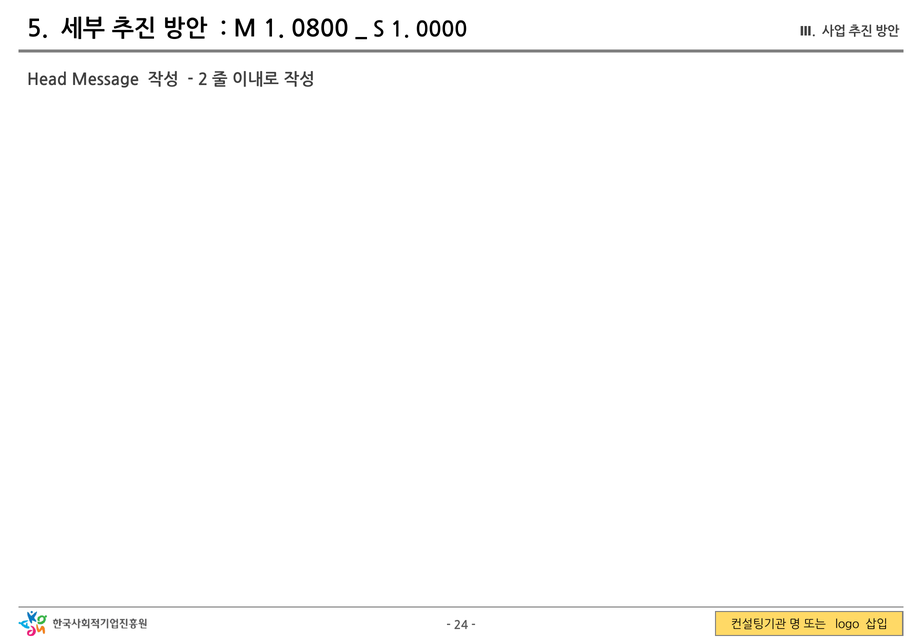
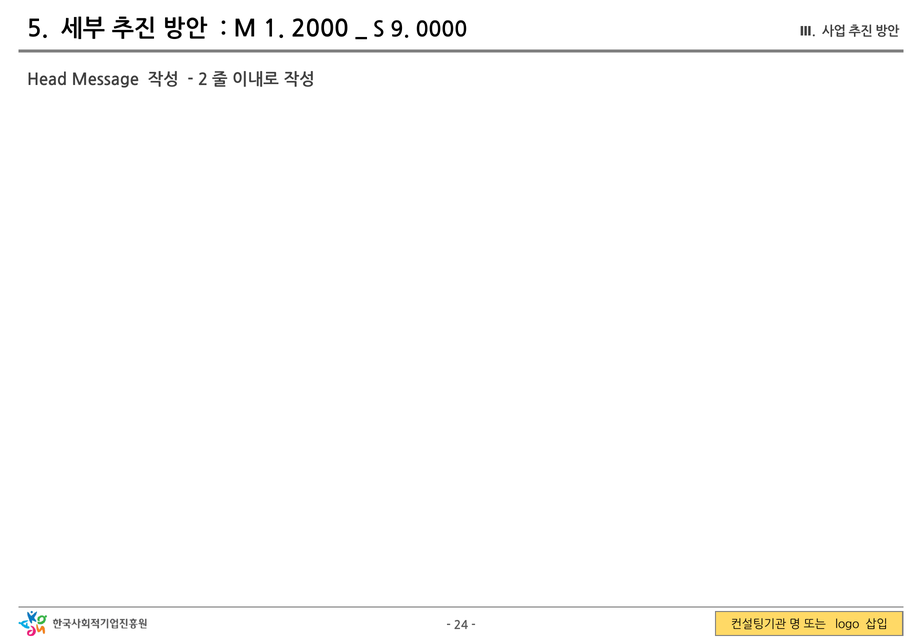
0800: 0800 -> 2000
S 1: 1 -> 9
